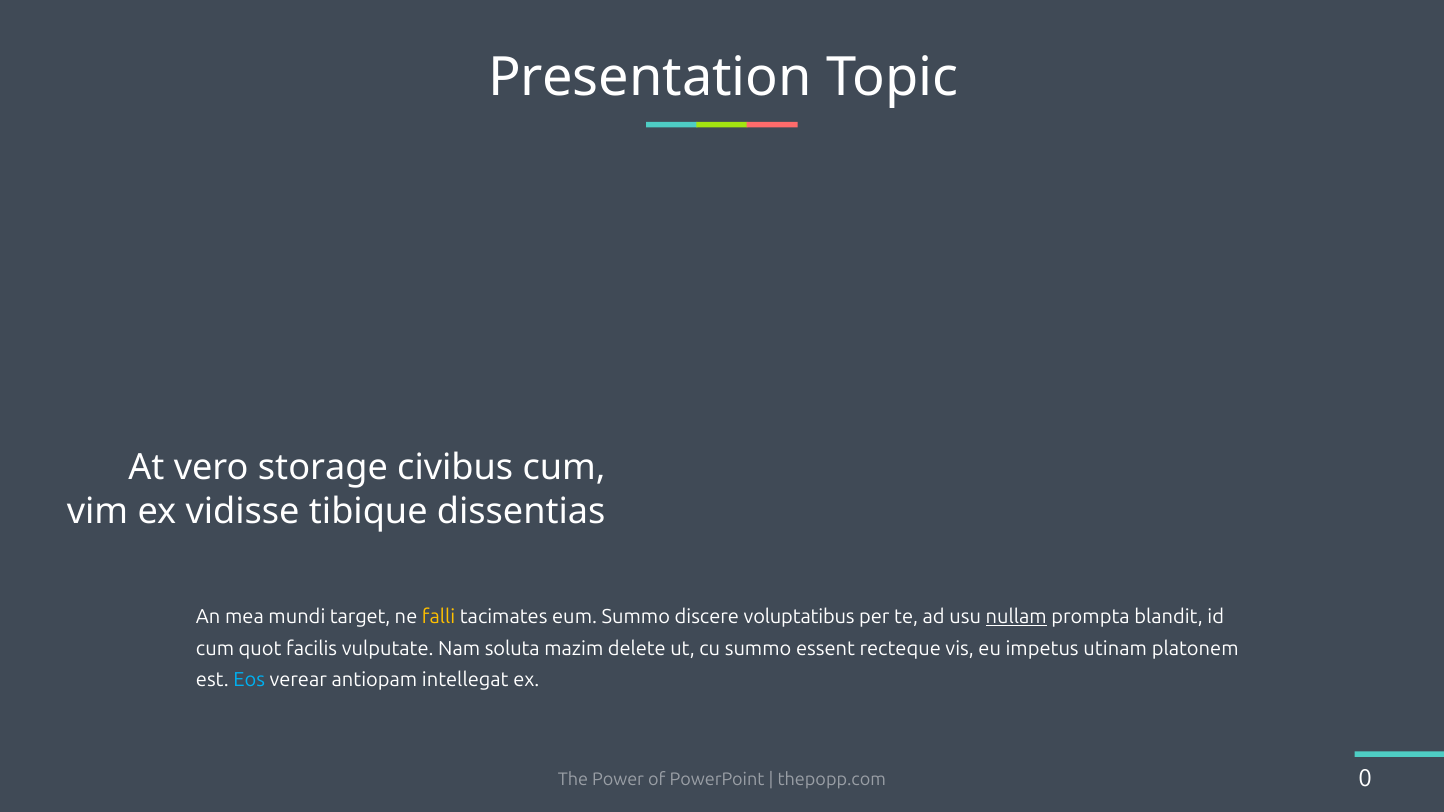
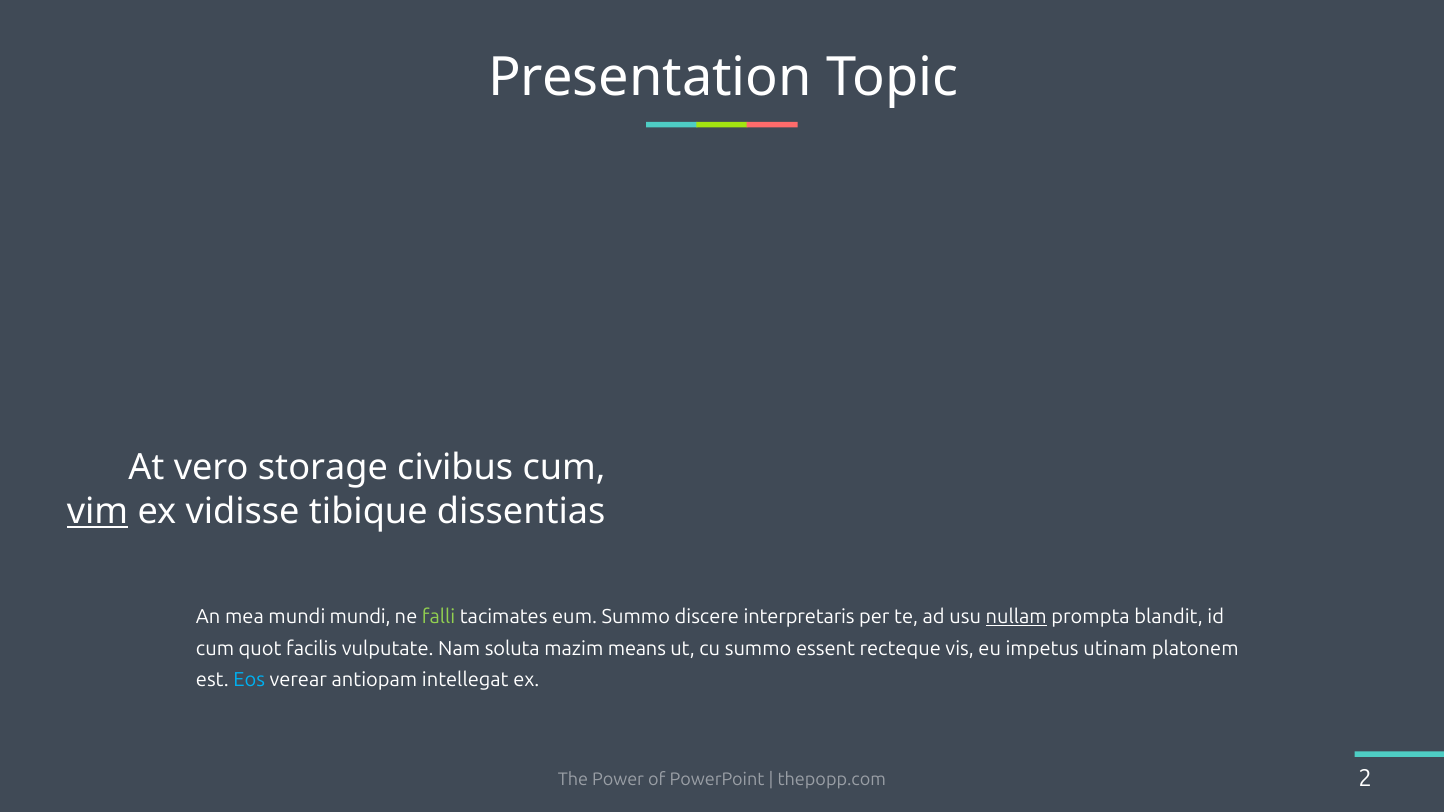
vim underline: none -> present
mundi target: target -> mundi
falli colour: yellow -> light green
voluptatibus: voluptatibus -> interpretaris
delete: delete -> means
0: 0 -> 2
